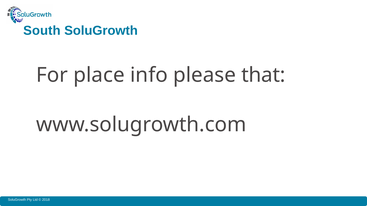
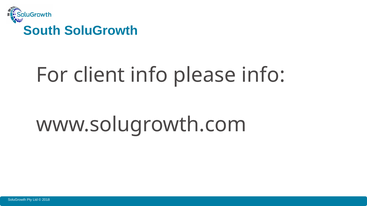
place: place -> client
please that: that -> info
